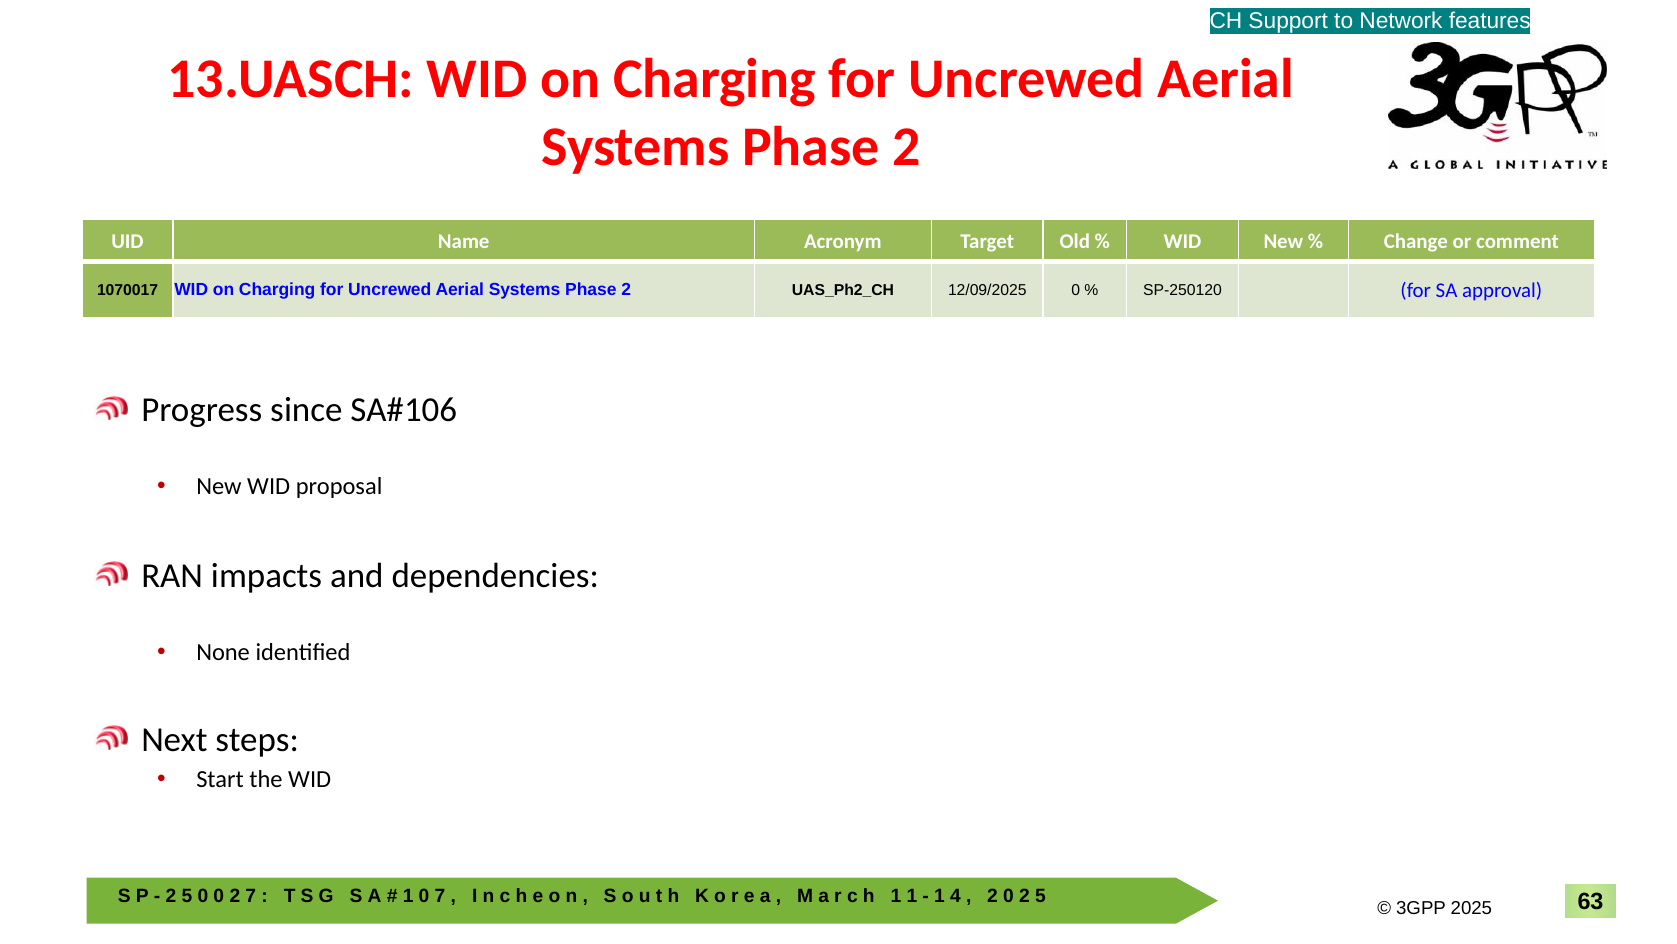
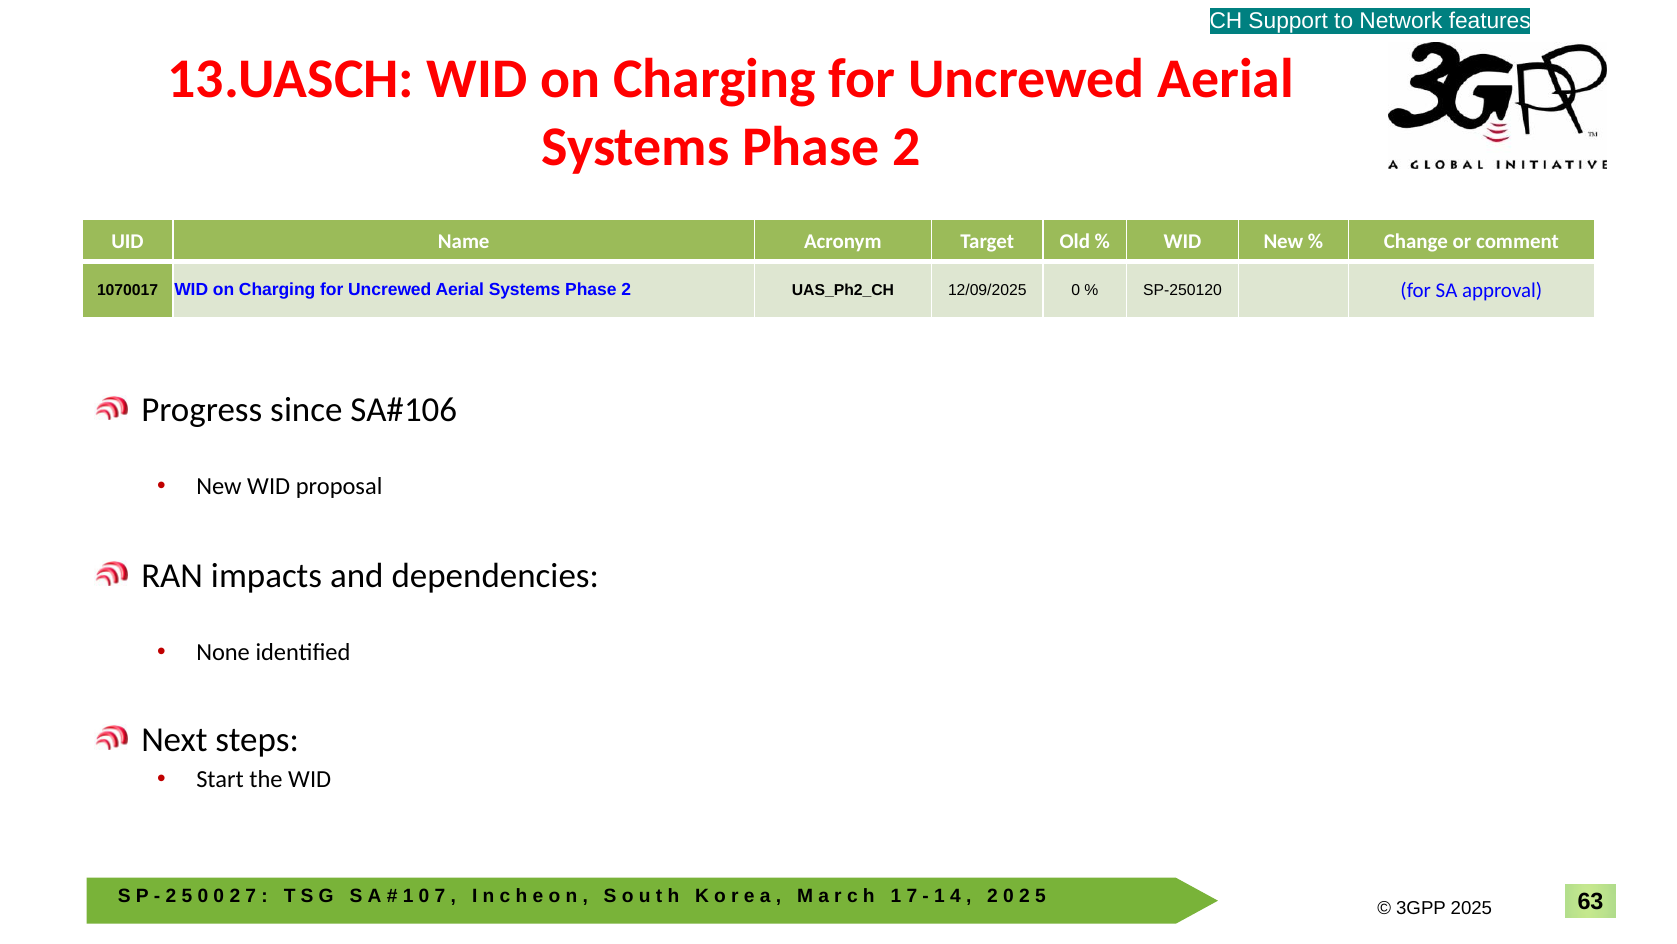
1 at (912, 896): 1 -> 7
